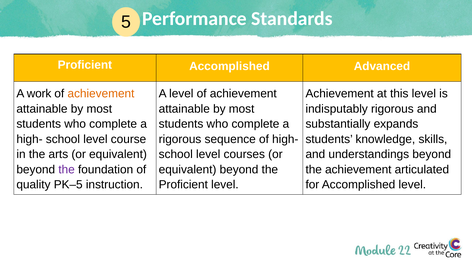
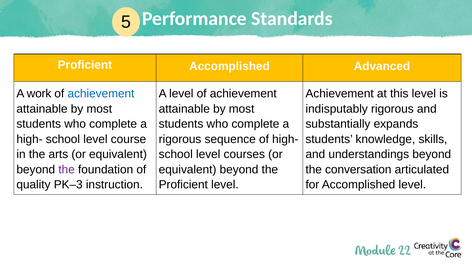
achievement at (101, 94) colour: orange -> blue
the achievement: achievement -> conversation
PK–5: PK–5 -> PK–3
